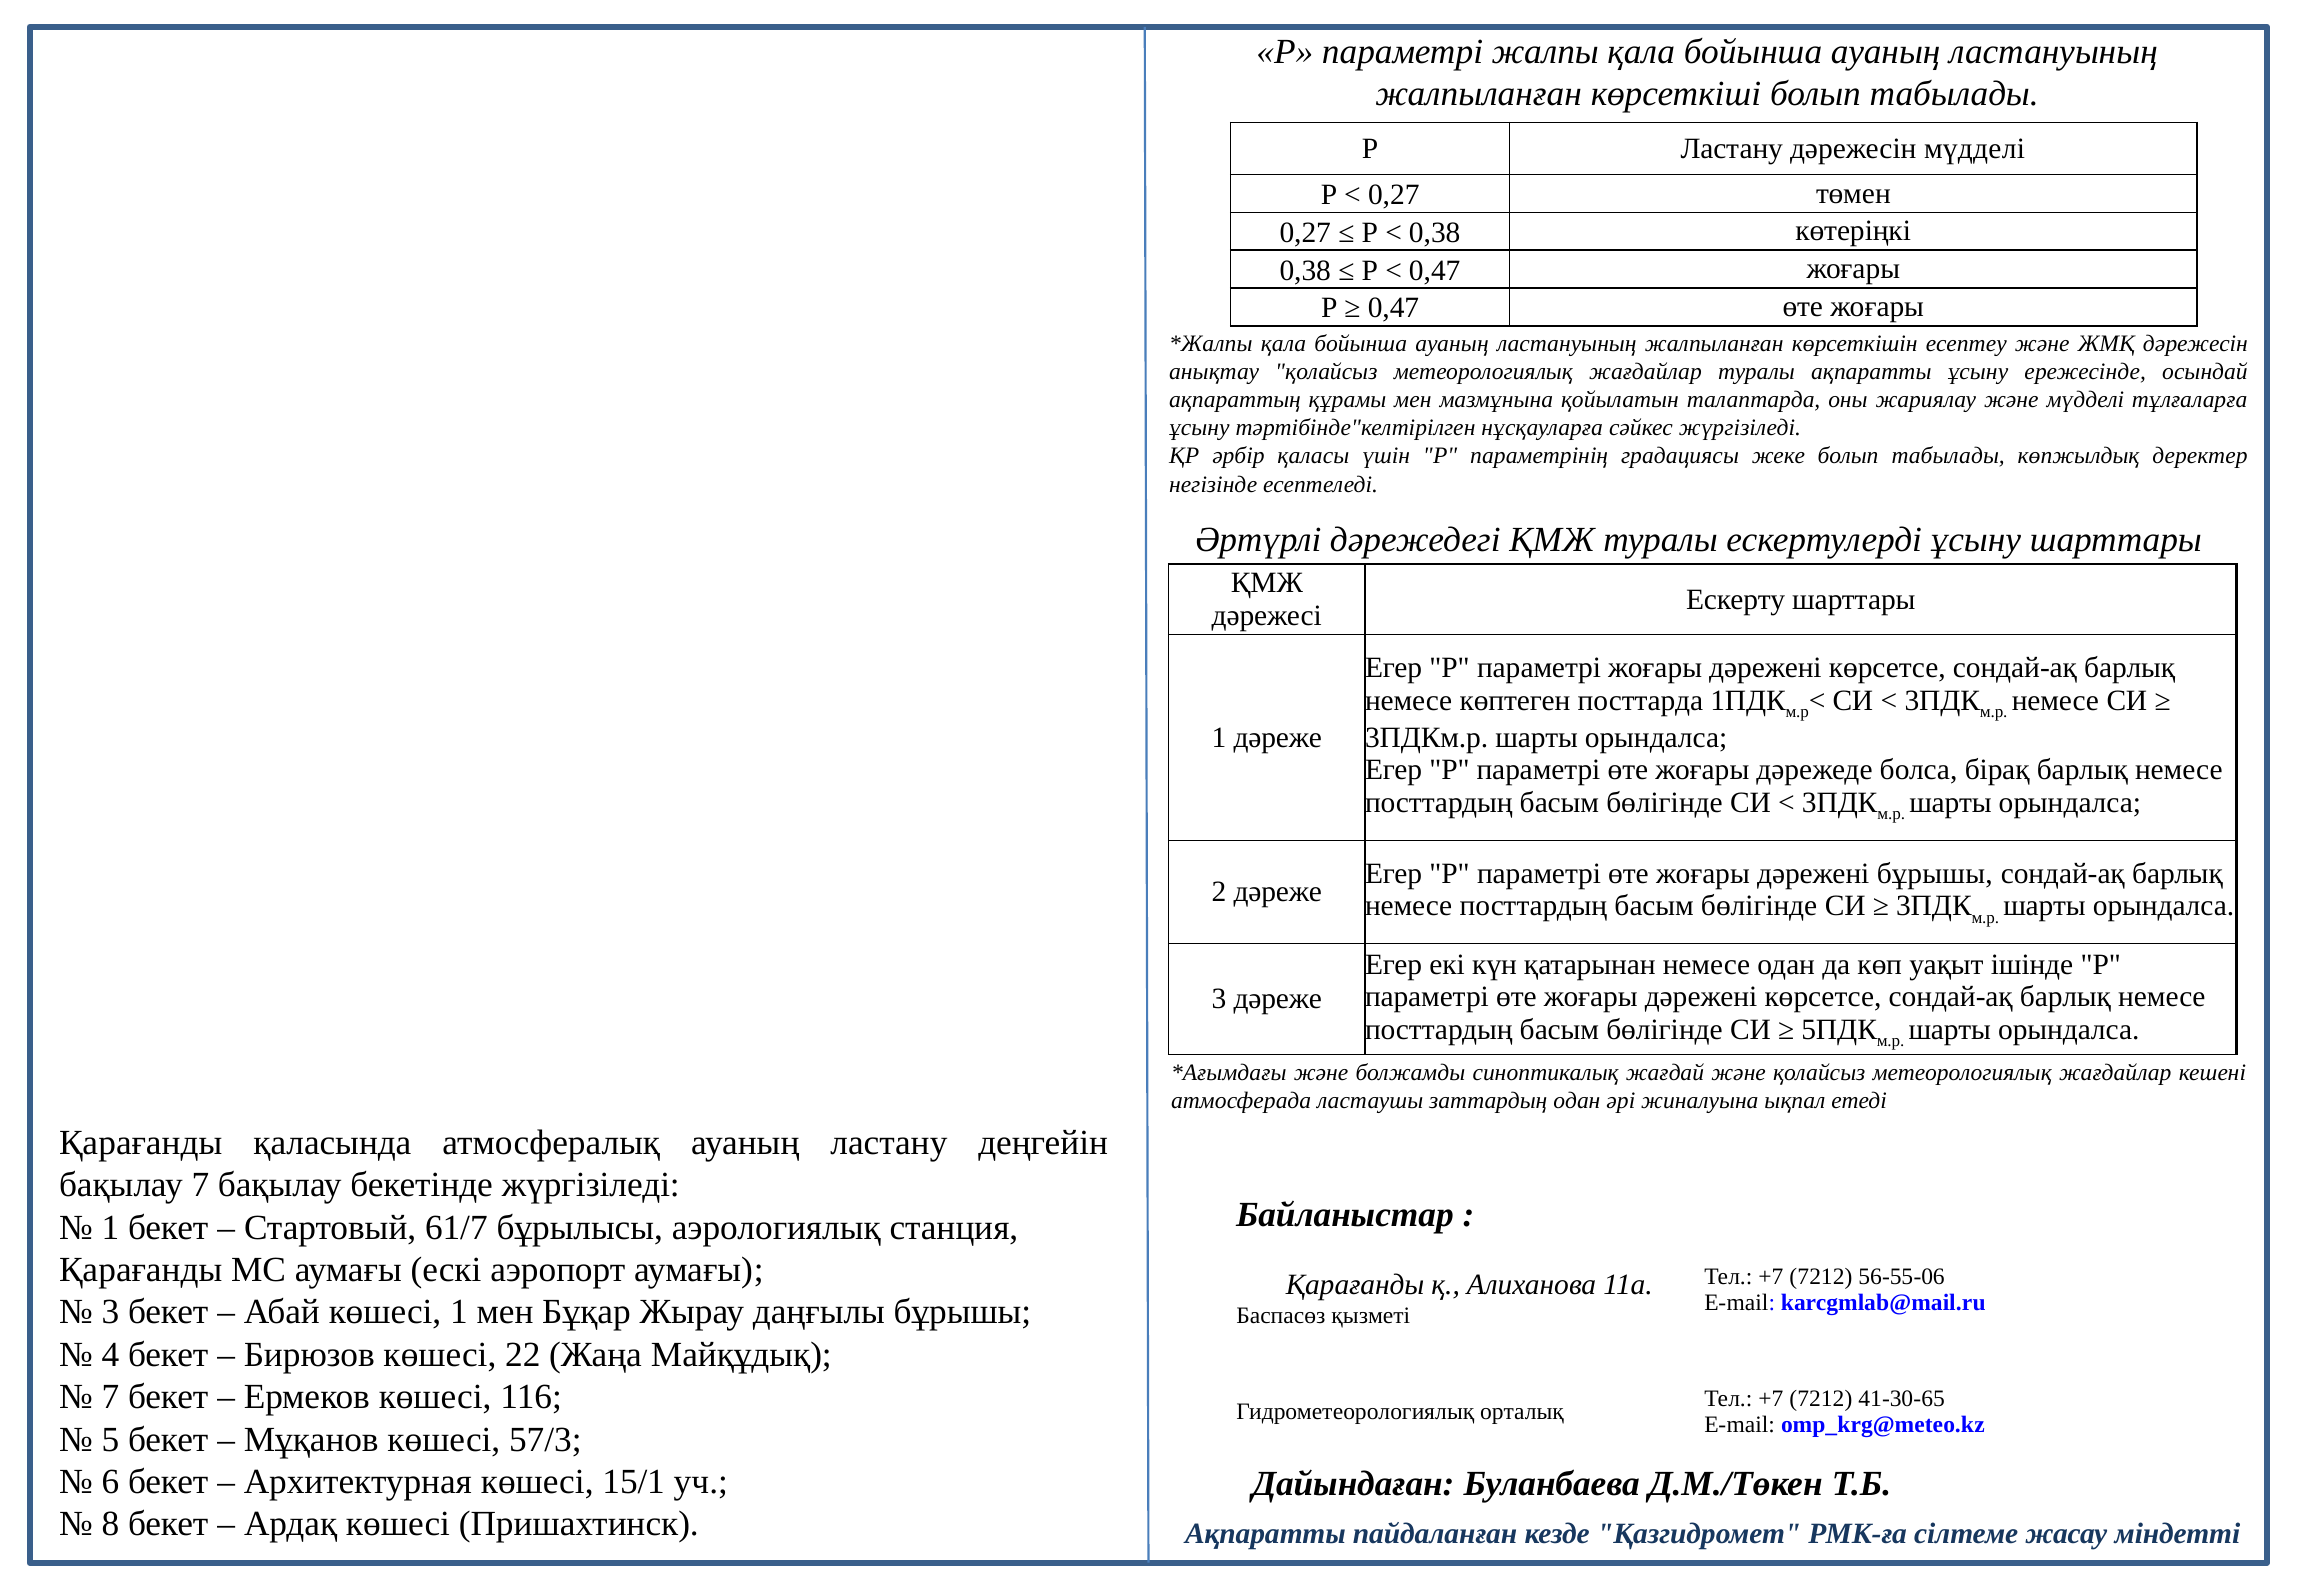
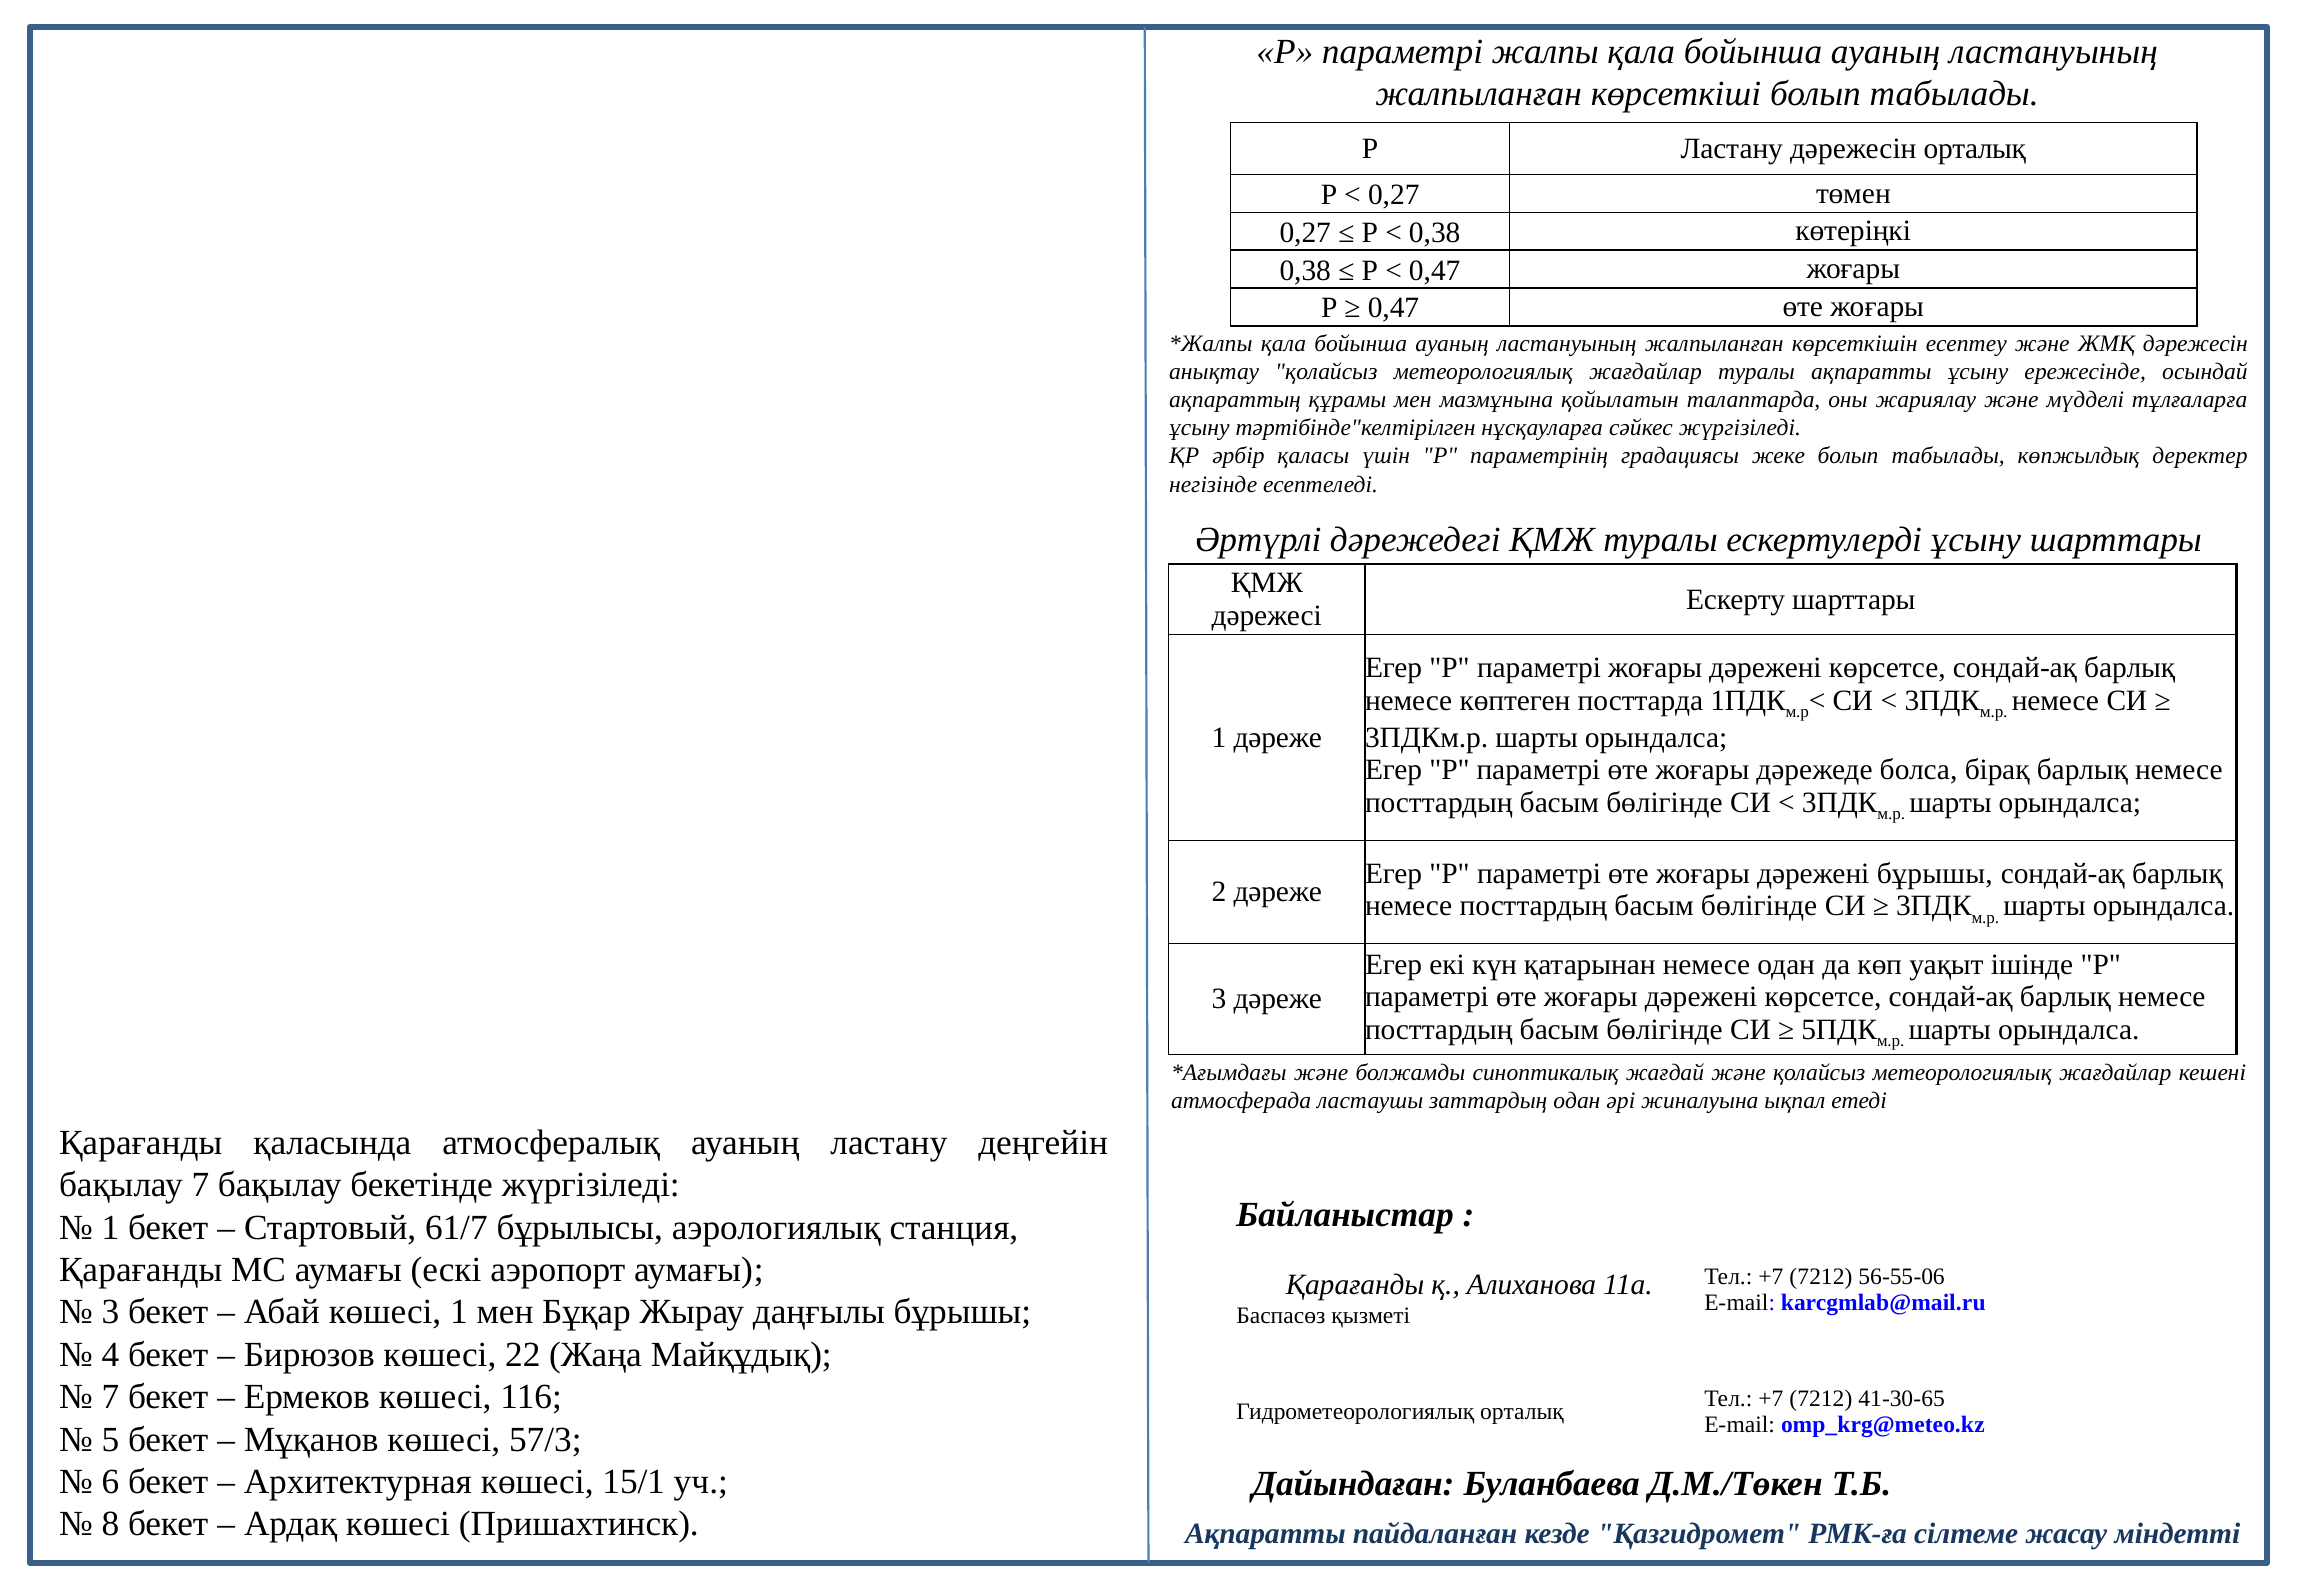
дәрежесін мүдделі: мүдделі -> орталық
